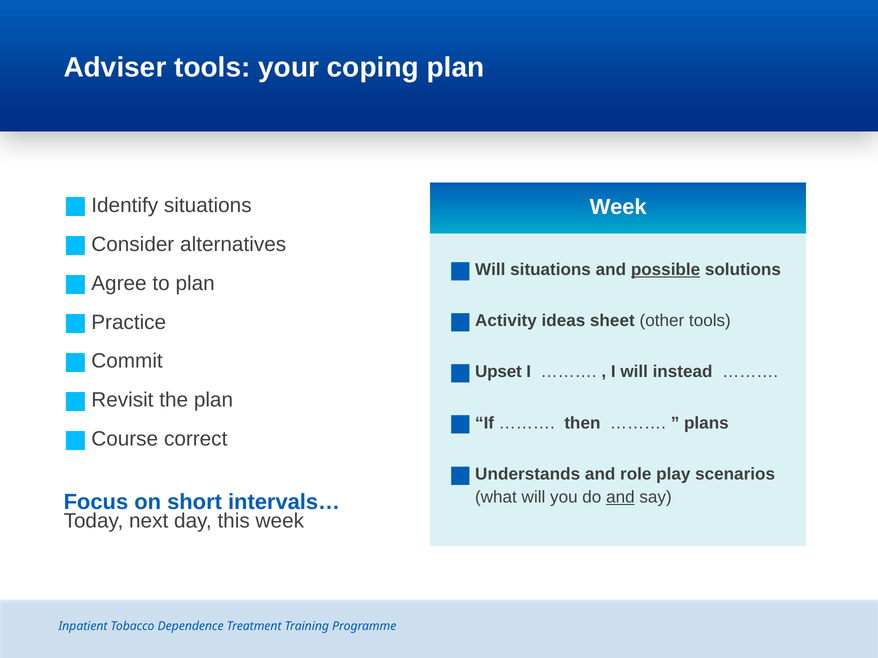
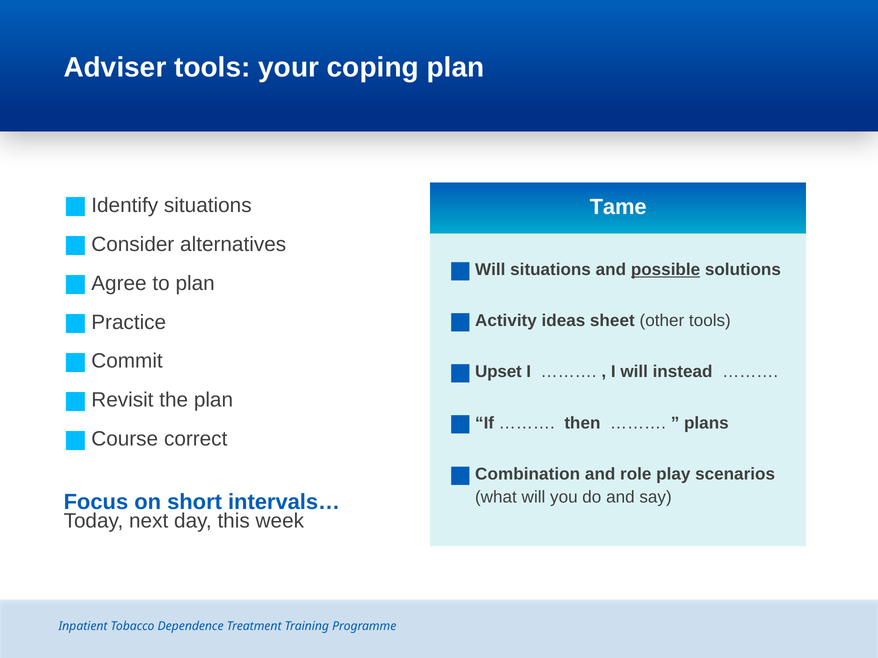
Week at (618, 207): Week -> Tame
Understands: Understands -> Combination
and at (620, 498) underline: present -> none
